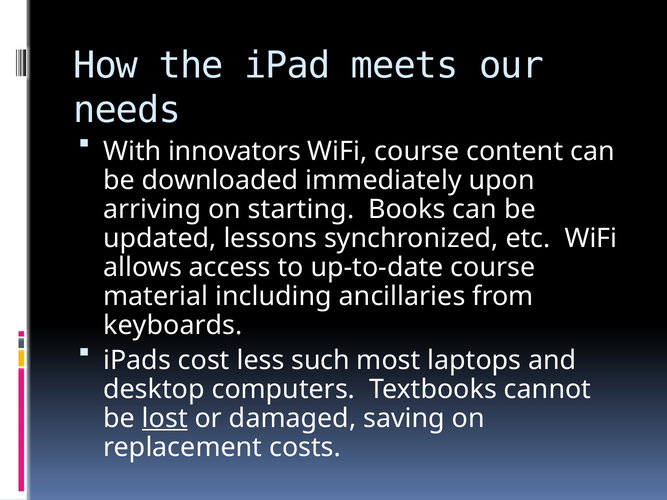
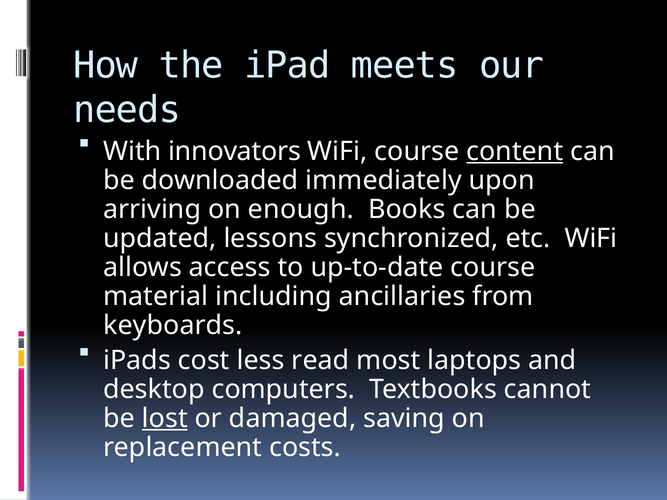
content underline: none -> present
starting: starting -> enough
such: such -> read
